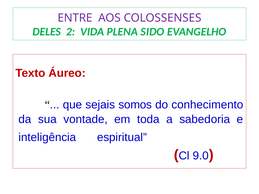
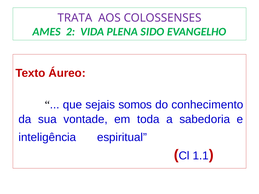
ENTRE: ENTRE -> TRATA
DELES: DELES -> AMES
9.0: 9.0 -> 1.1
